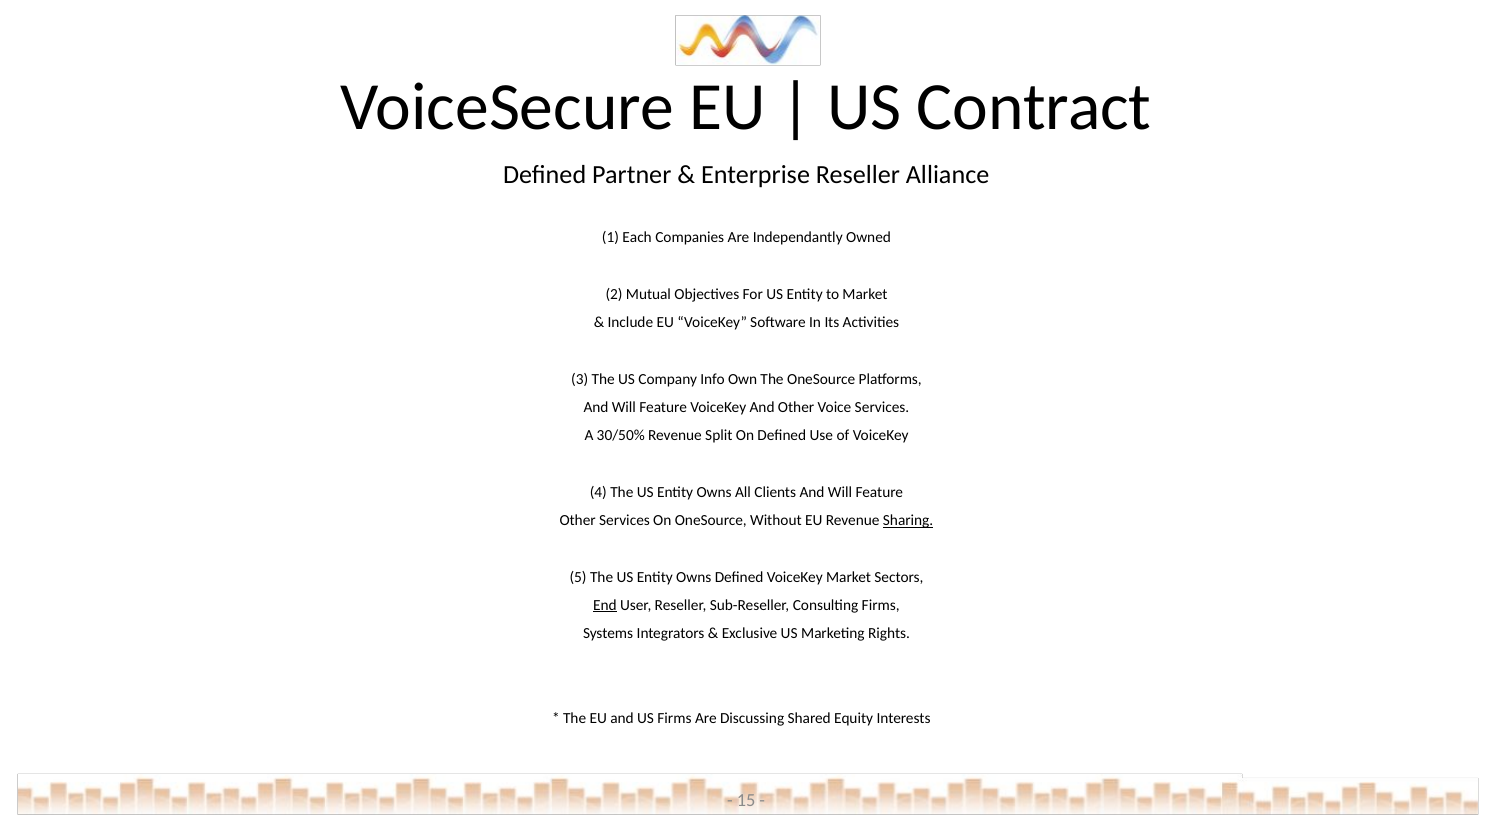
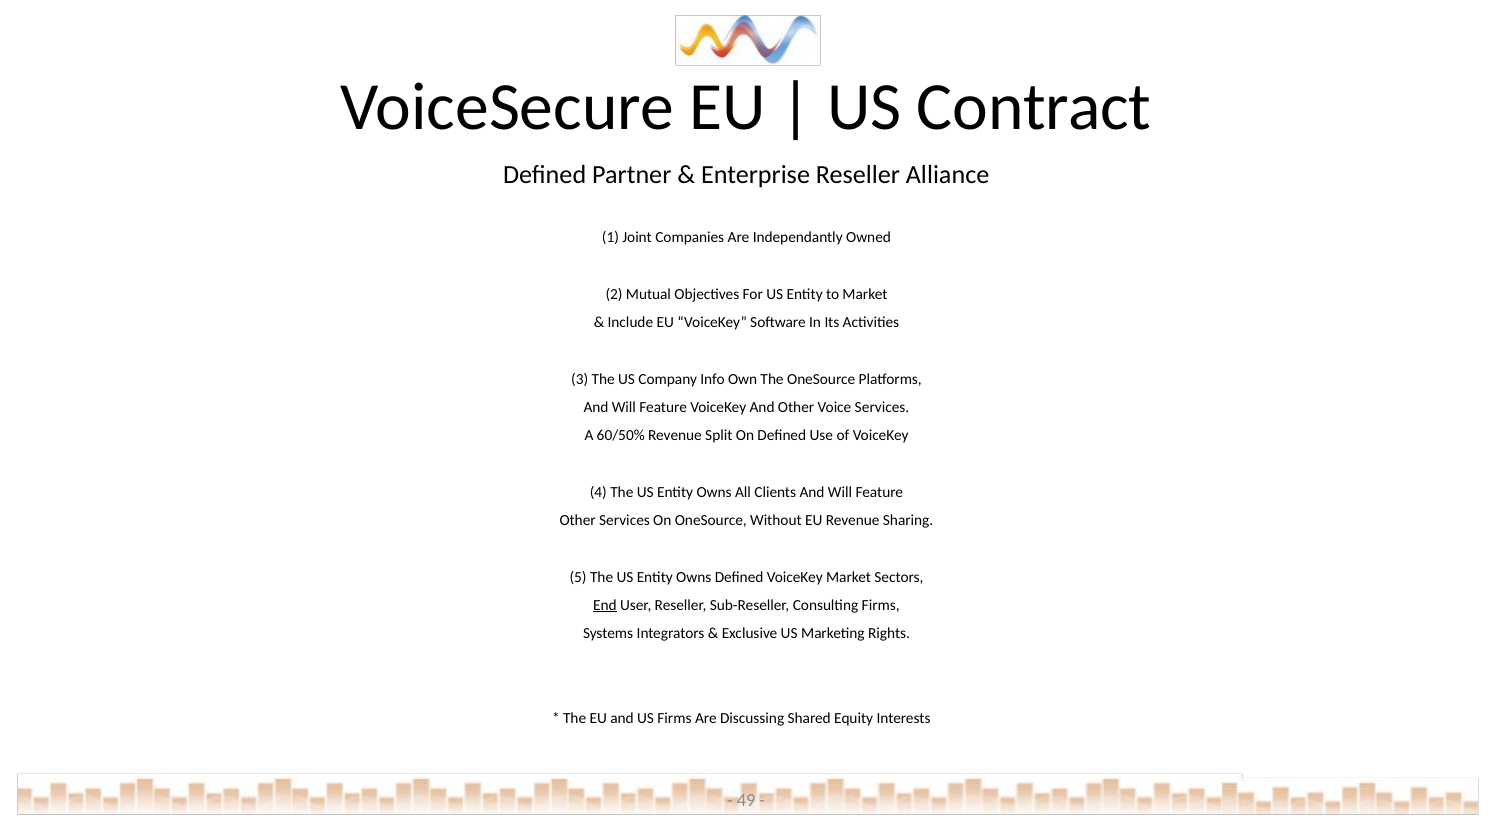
Each: Each -> Joint
30/50%: 30/50% -> 60/50%
Sharing underline: present -> none
15: 15 -> 49
